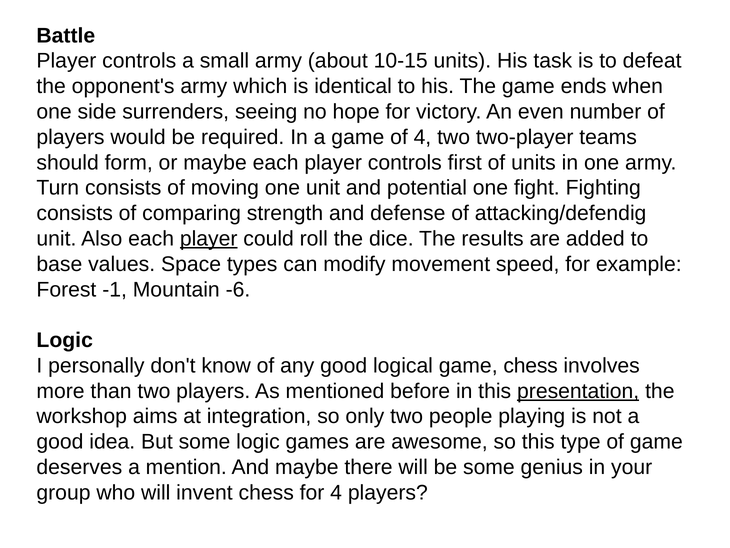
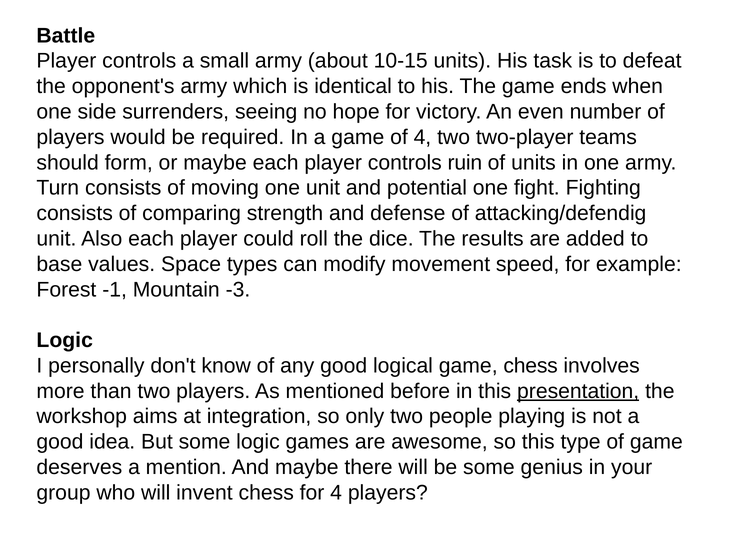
first: first -> ruin
player at (209, 238) underline: present -> none
-6: -6 -> -3
